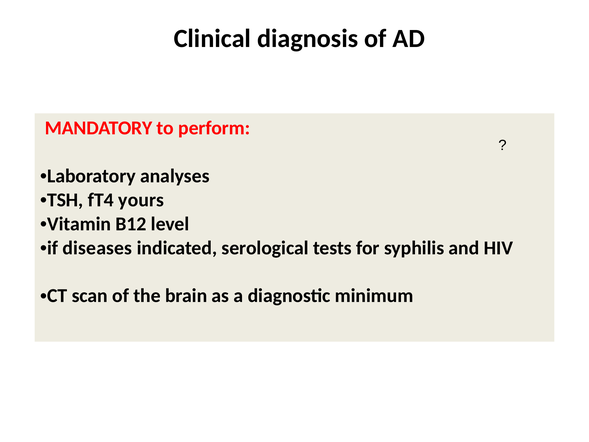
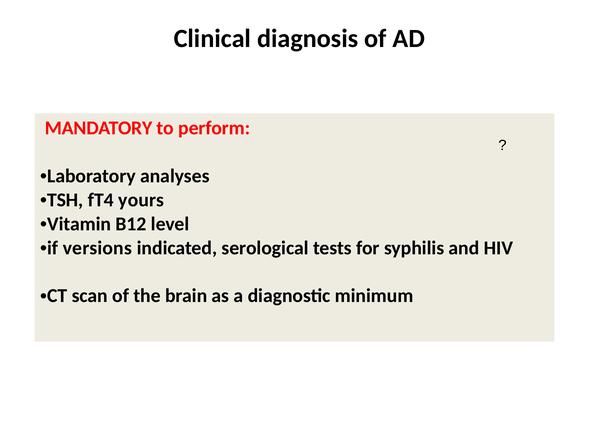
diseases: diseases -> versions
